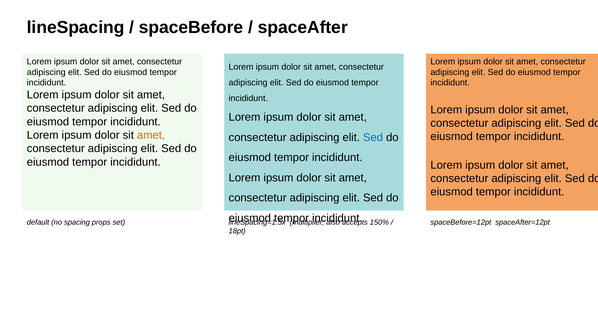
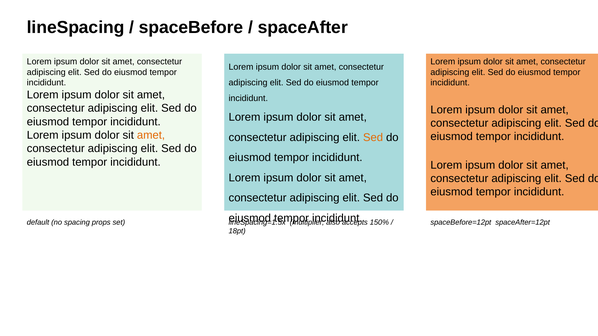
Sed at (373, 138) colour: blue -> orange
